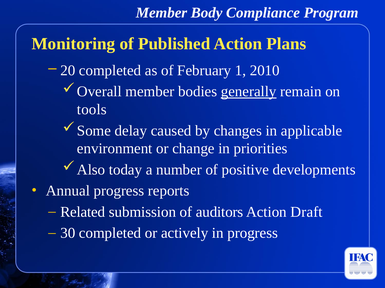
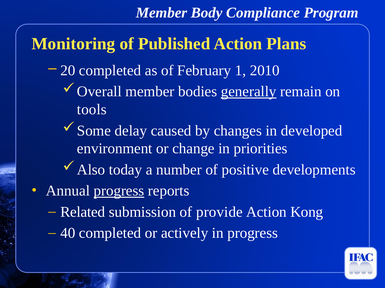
applicable: applicable -> developed
progress at (119, 191) underline: none -> present
auditors: auditors -> provide
Draft: Draft -> Kong
30: 30 -> 40
